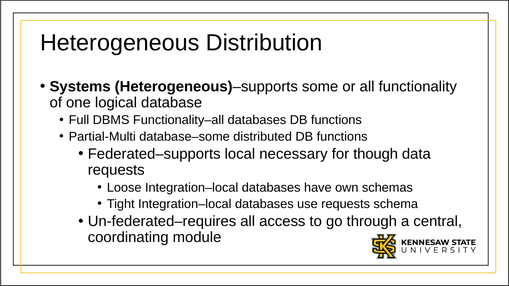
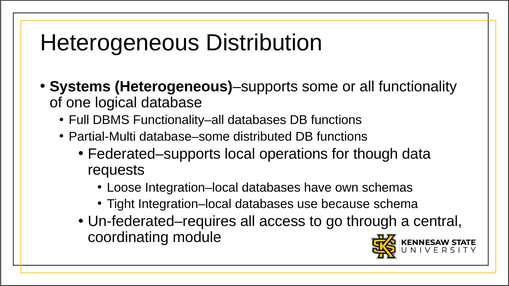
necessary: necessary -> operations
use requests: requests -> because
